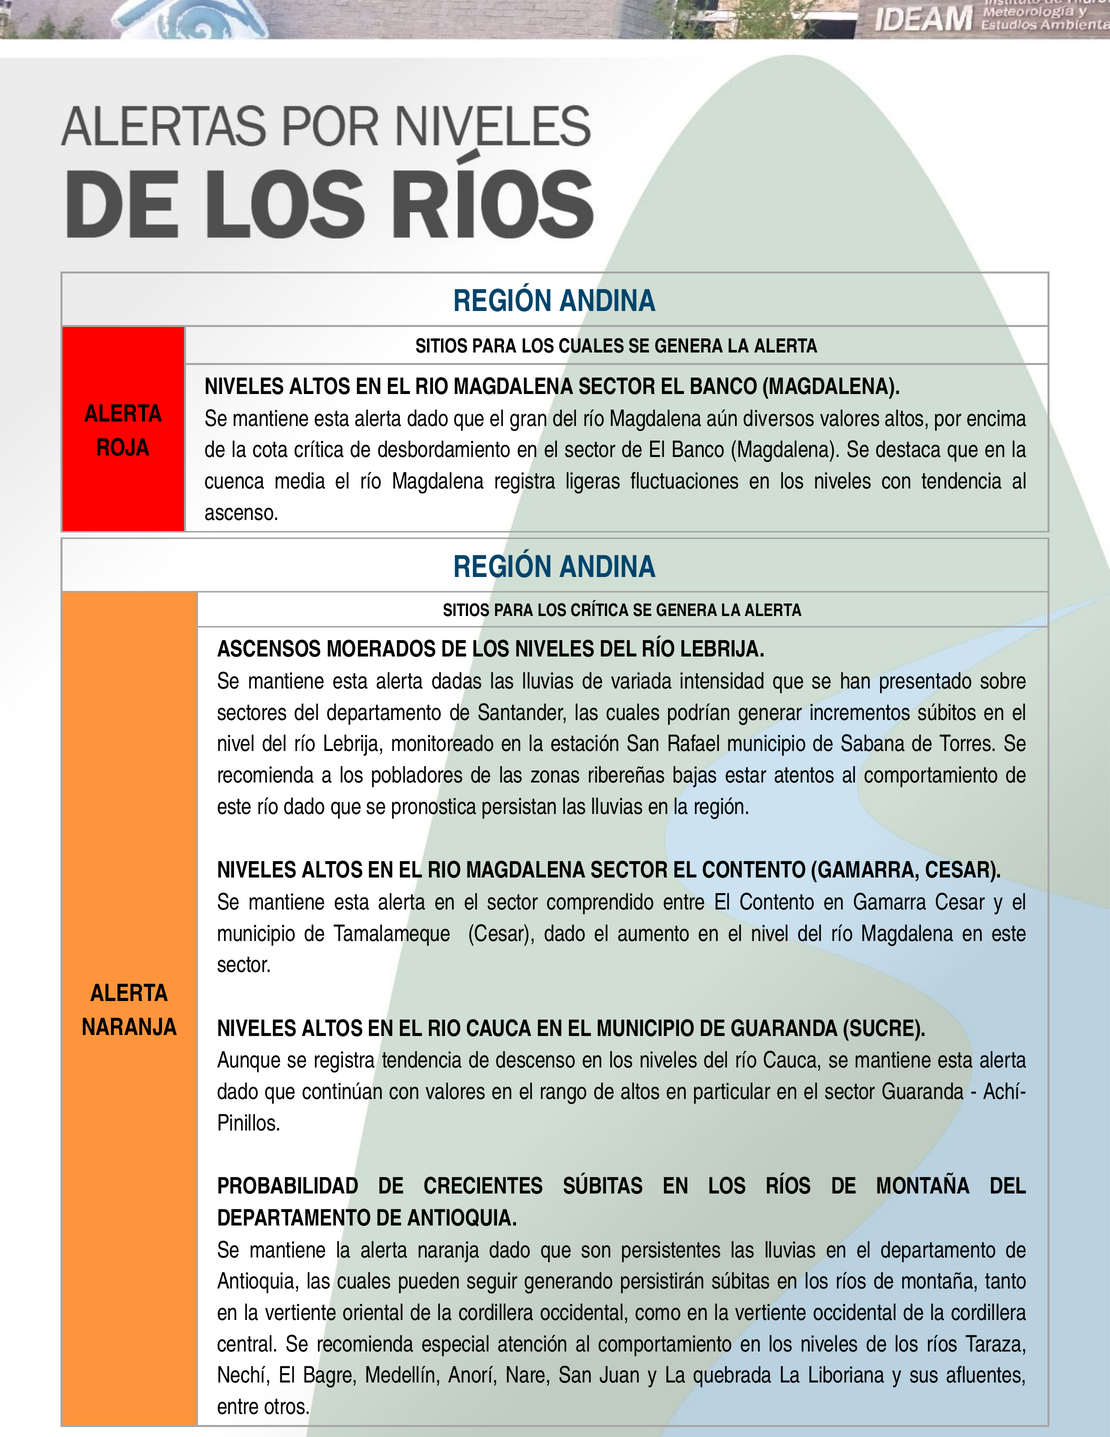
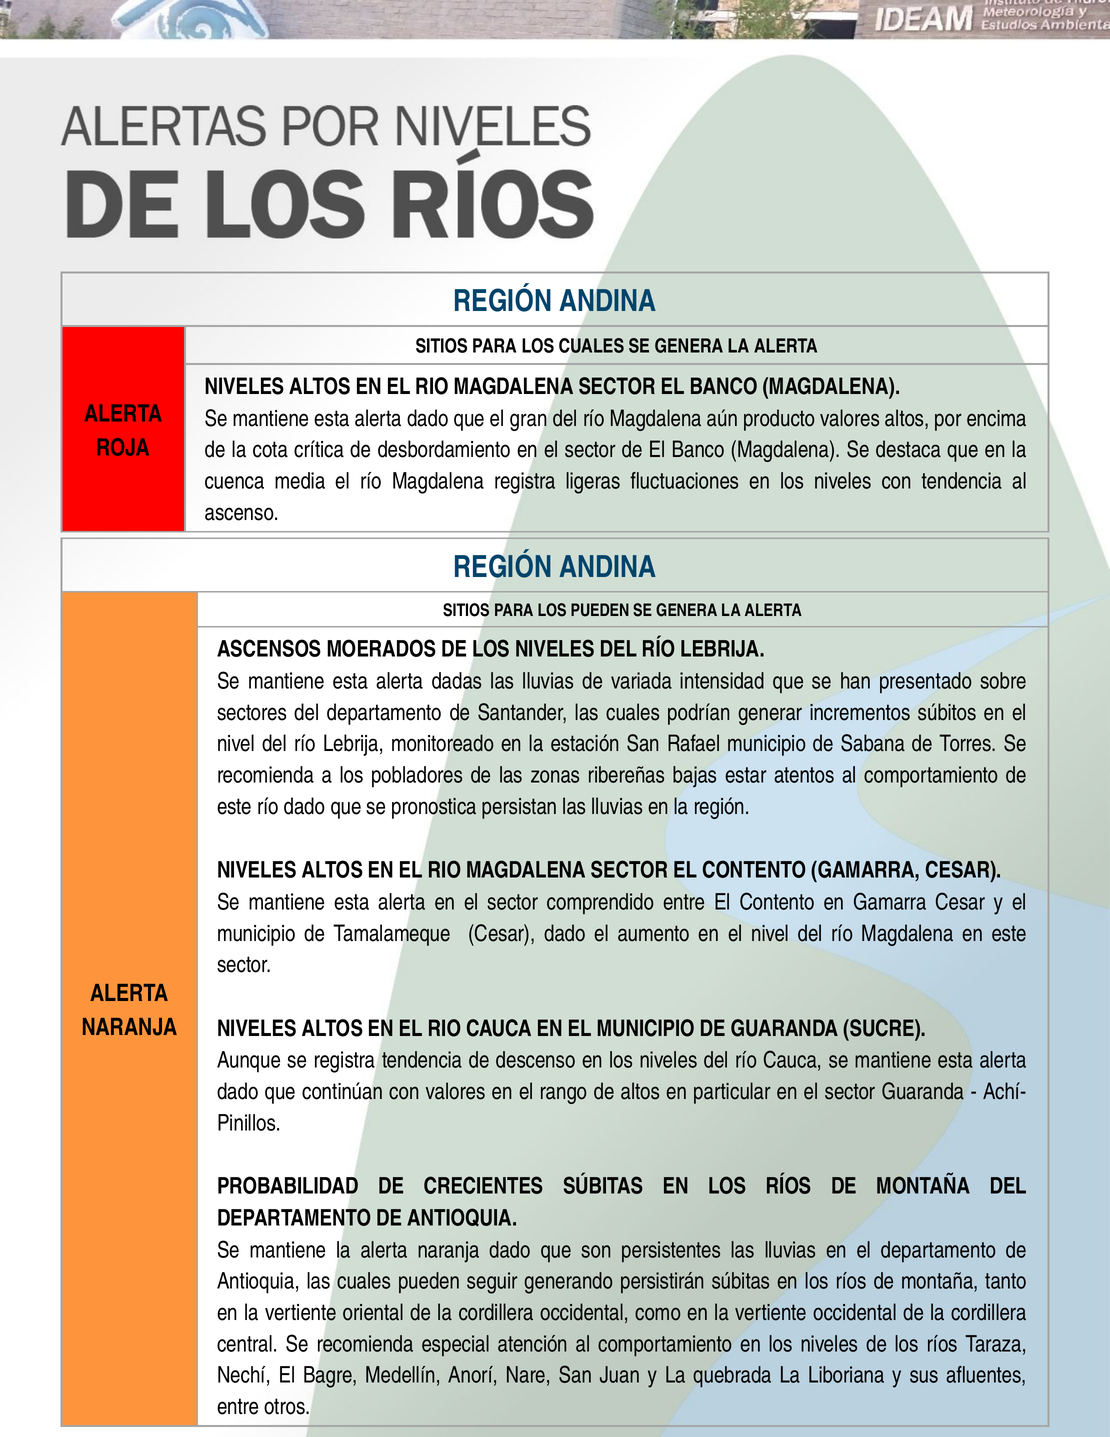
diversos: diversos -> producto
LOS CRÍTICA: CRÍTICA -> PUEDEN
